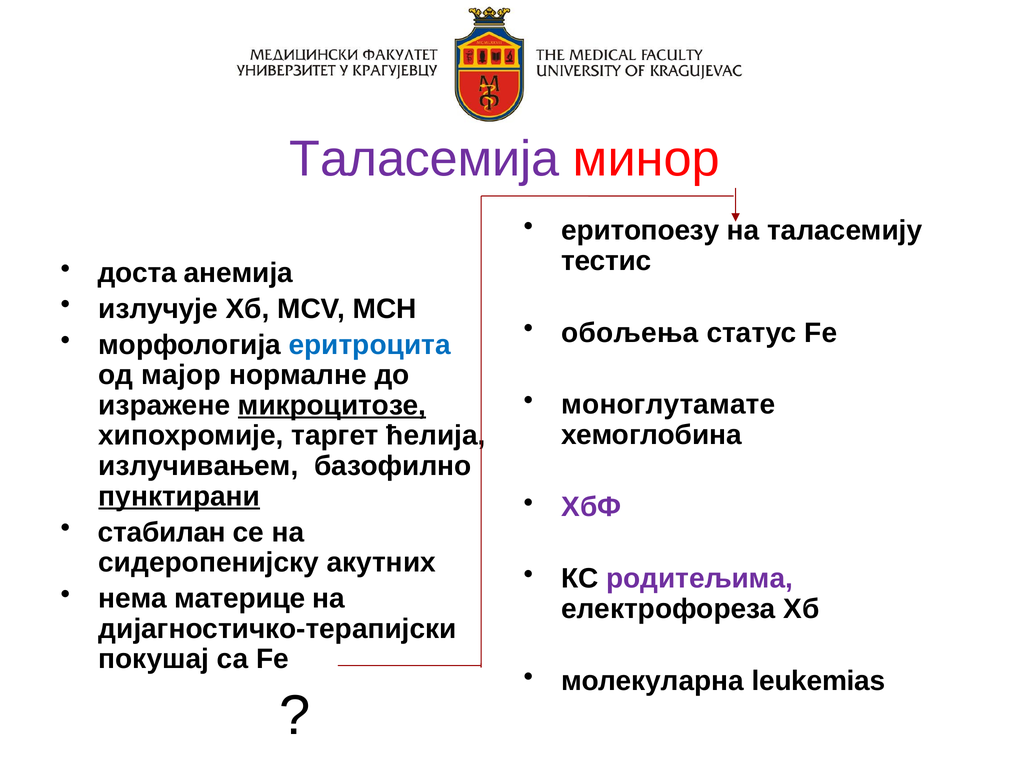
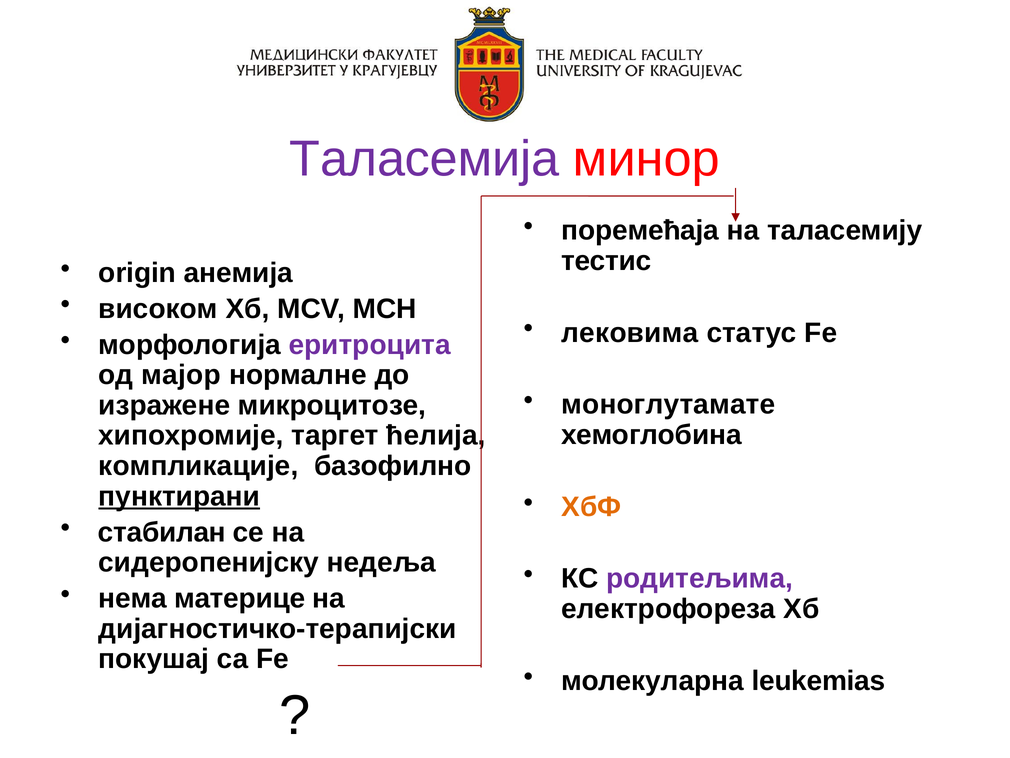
еритопоезу: еритопоезу -> поремећаја
доста: доста -> origin
излучује: излучује -> високом
обољења: обољења -> лековима
еритроцита colour: blue -> purple
микроцитозе underline: present -> none
излучивaњeм: излучивaњeм -> компликације
ХбФ colour: purple -> orange
акутних: акутних -> недeља
